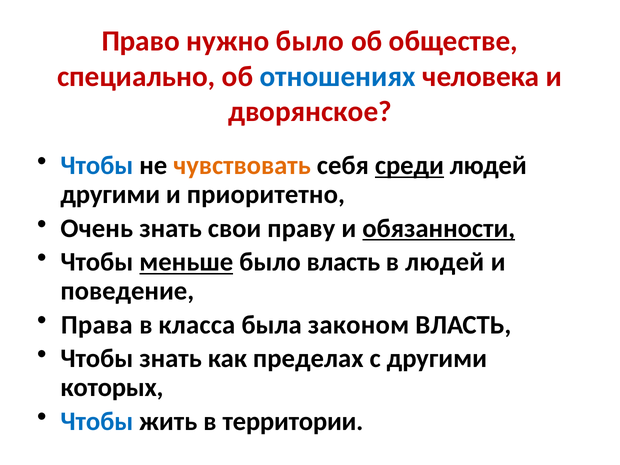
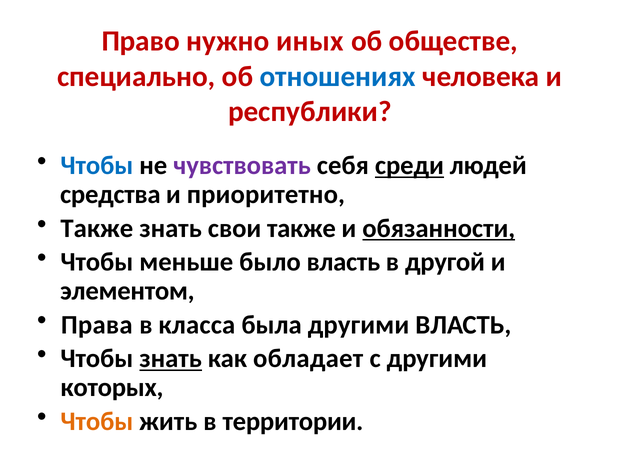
нужно было: было -> иных
дворянское: дворянское -> республики
чувствовать colour: orange -> purple
другими at (110, 195): другими -> средства
Очень at (97, 228): Очень -> Также
свои праву: праву -> также
меньше underline: present -> none
в людей: людей -> другой
поведение: поведение -> элементом
была законом: законом -> другими
знать at (171, 359) underline: none -> present
пределах: пределах -> обладает
Чтобы at (97, 421) colour: blue -> orange
